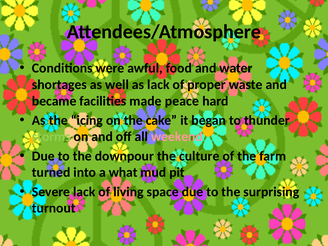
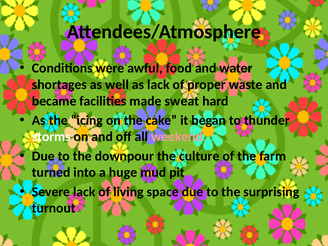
peace: peace -> sweat
storms colour: light green -> white
what: what -> huge
